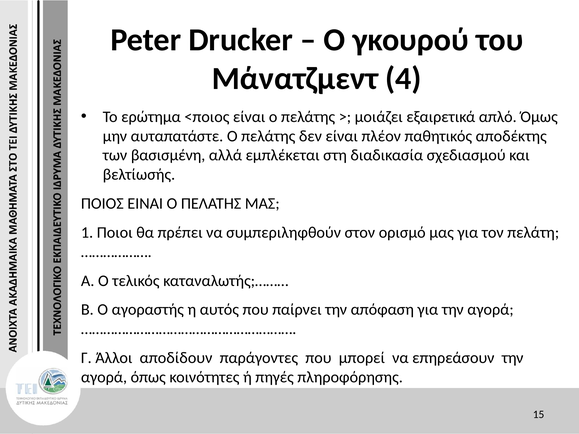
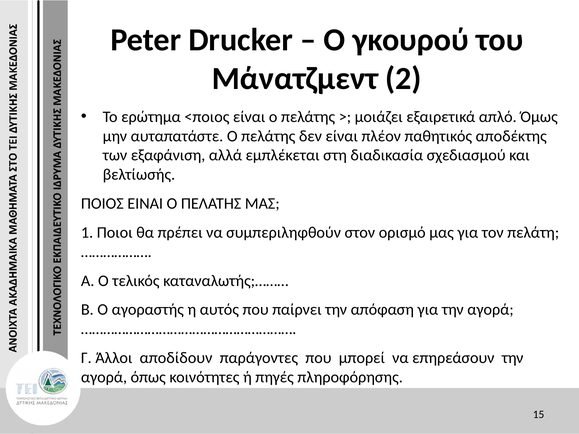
4: 4 -> 2
βασισμένη: βασισμένη -> εξαφάνιση
